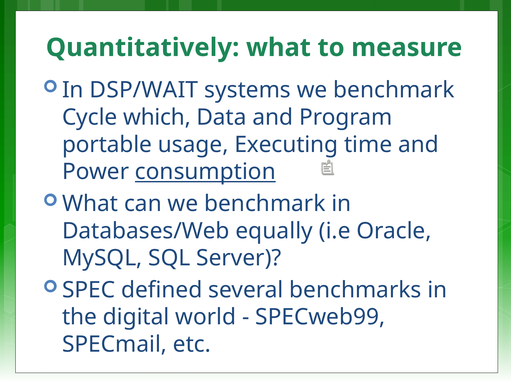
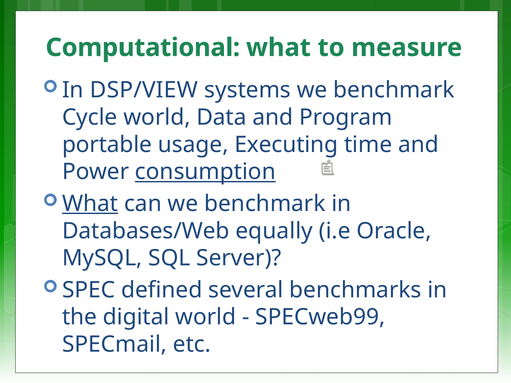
Quantitatively: Quantitatively -> Computational
DSP/WAIT: DSP/WAIT -> DSP/VIEW
Cycle which: which -> world
What at (90, 204) underline: none -> present
